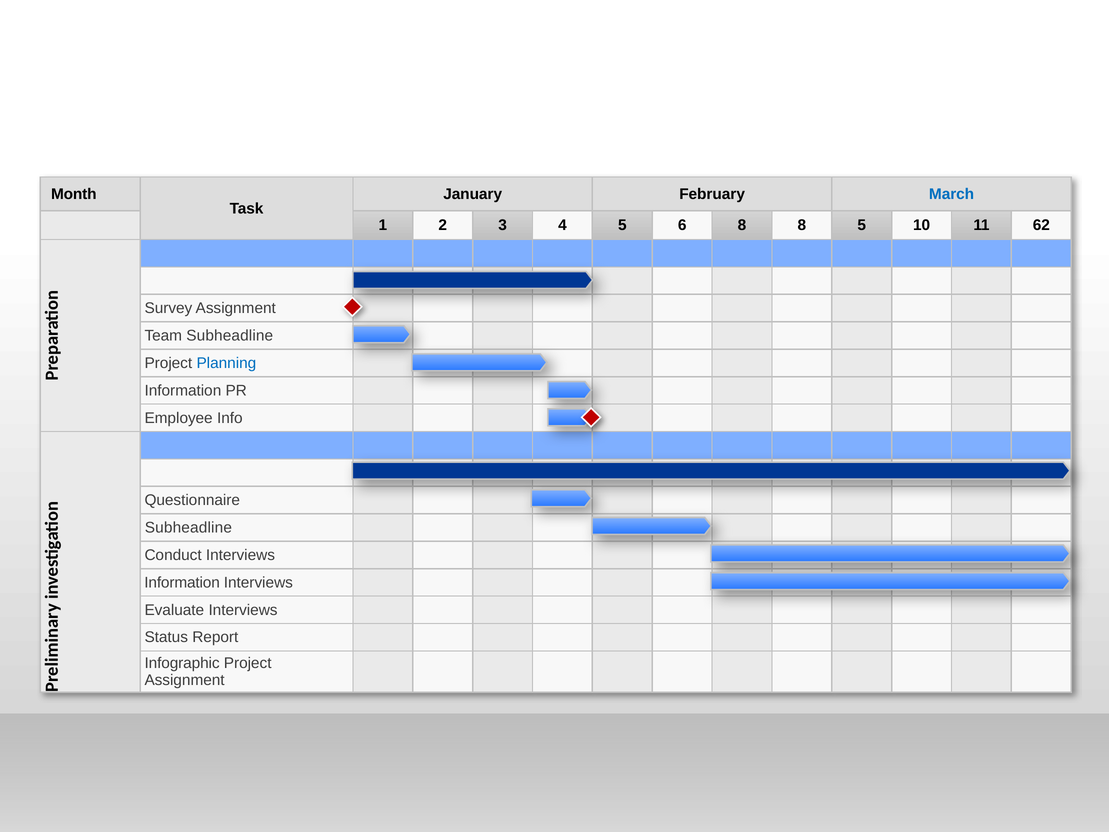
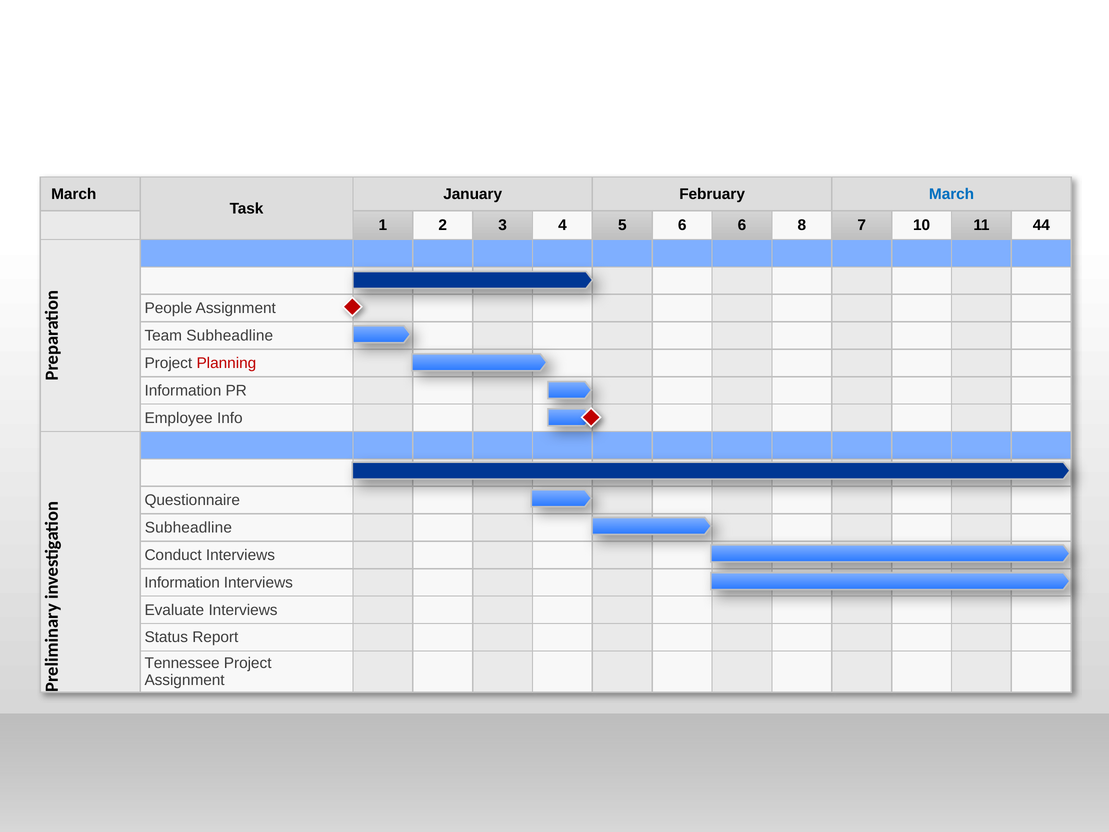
Month at (74, 194): Month -> March
6 8: 8 -> 6
8 5: 5 -> 7
62: 62 -> 44
Survey: Survey -> People
Planning colour: blue -> red
Infographic: Infographic -> Tennessee
